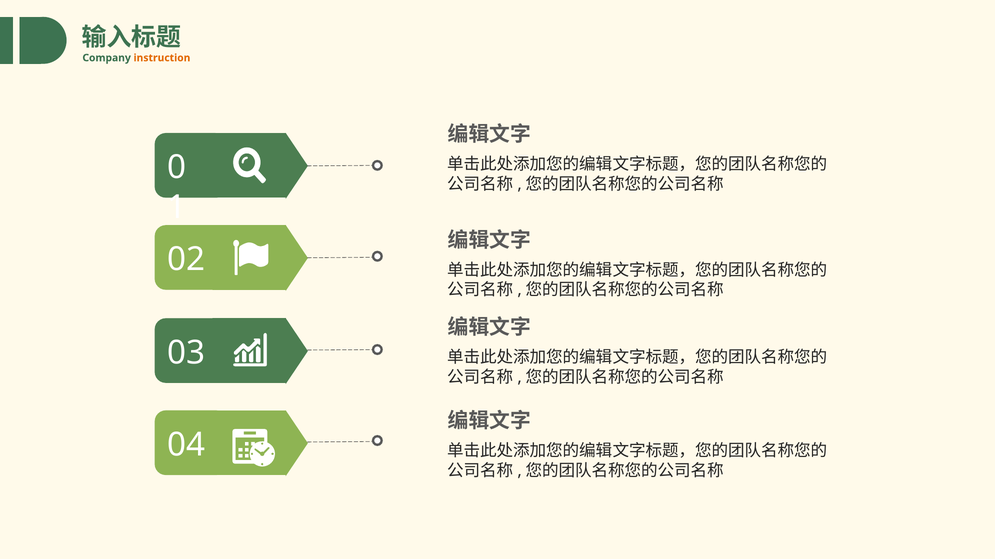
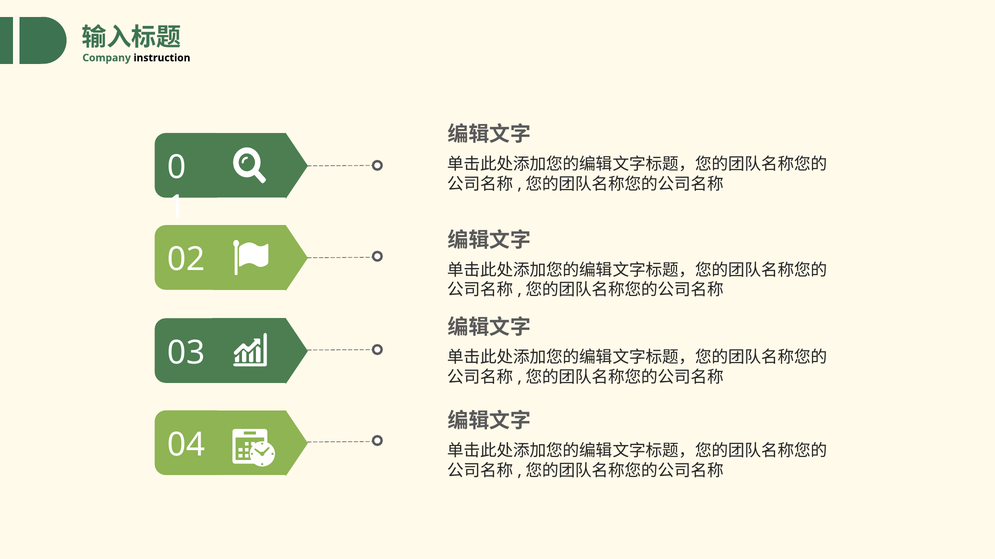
instruction colour: orange -> black
